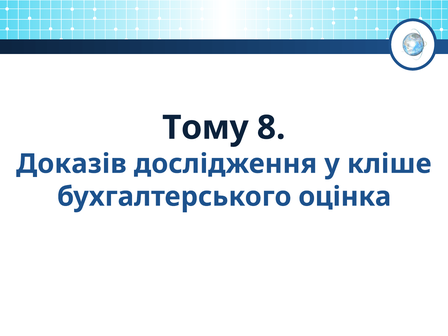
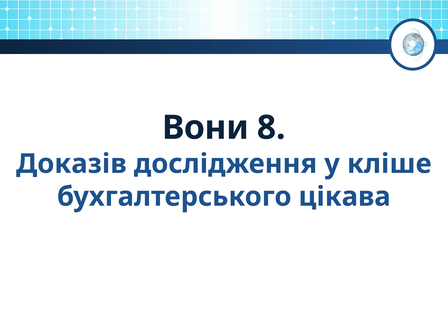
Тому: Тому -> Вони
оцінка: оцінка -> цікава
